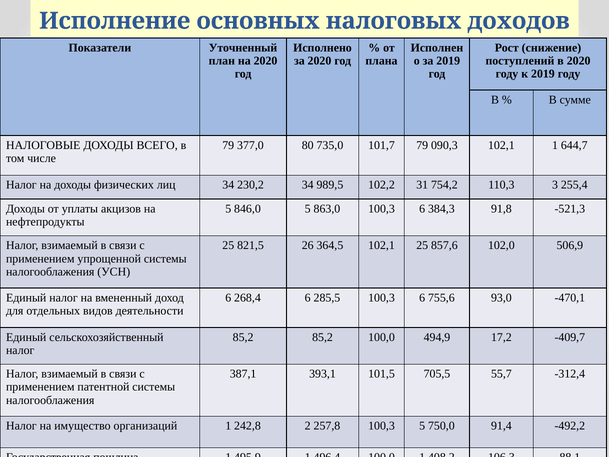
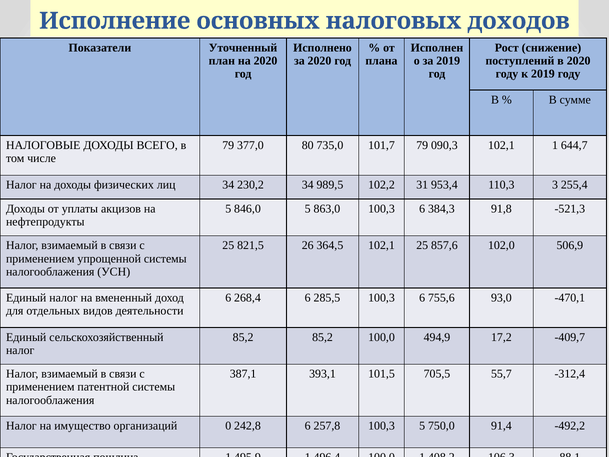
754,2: 754,2 -> 953,4
организаций 1: 1 -> 0
242,8 2: 2 -> 6
